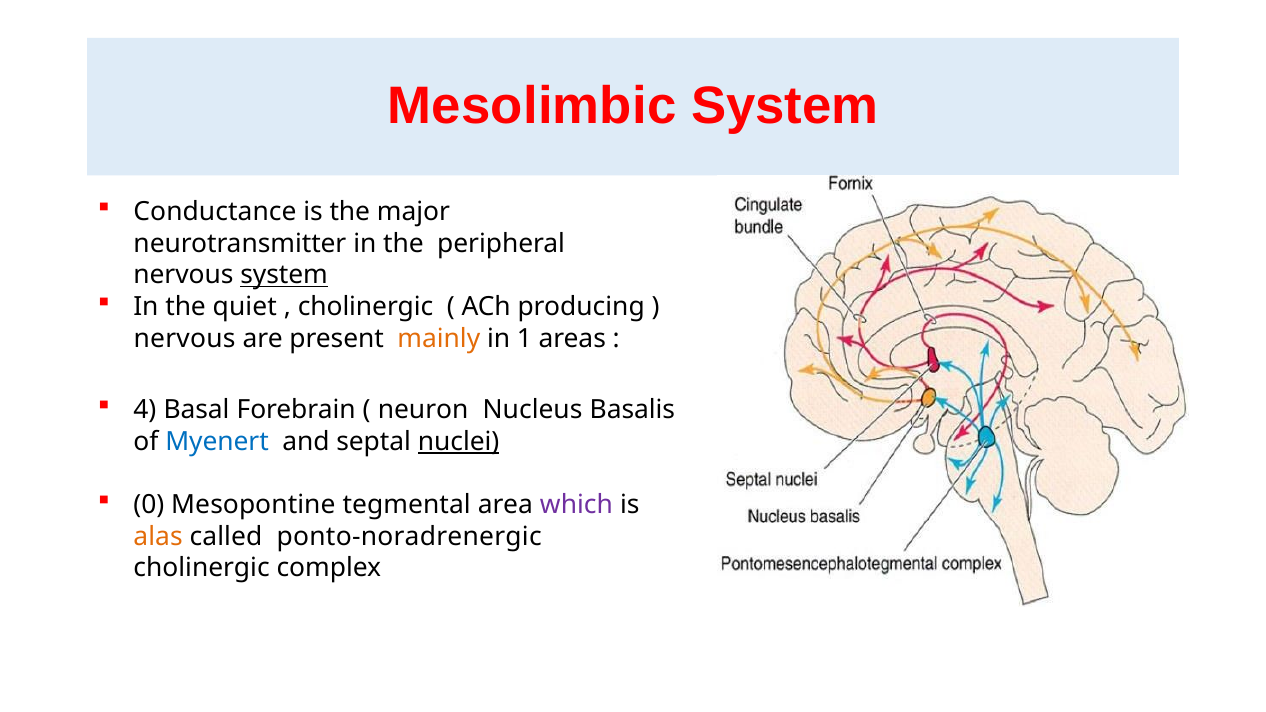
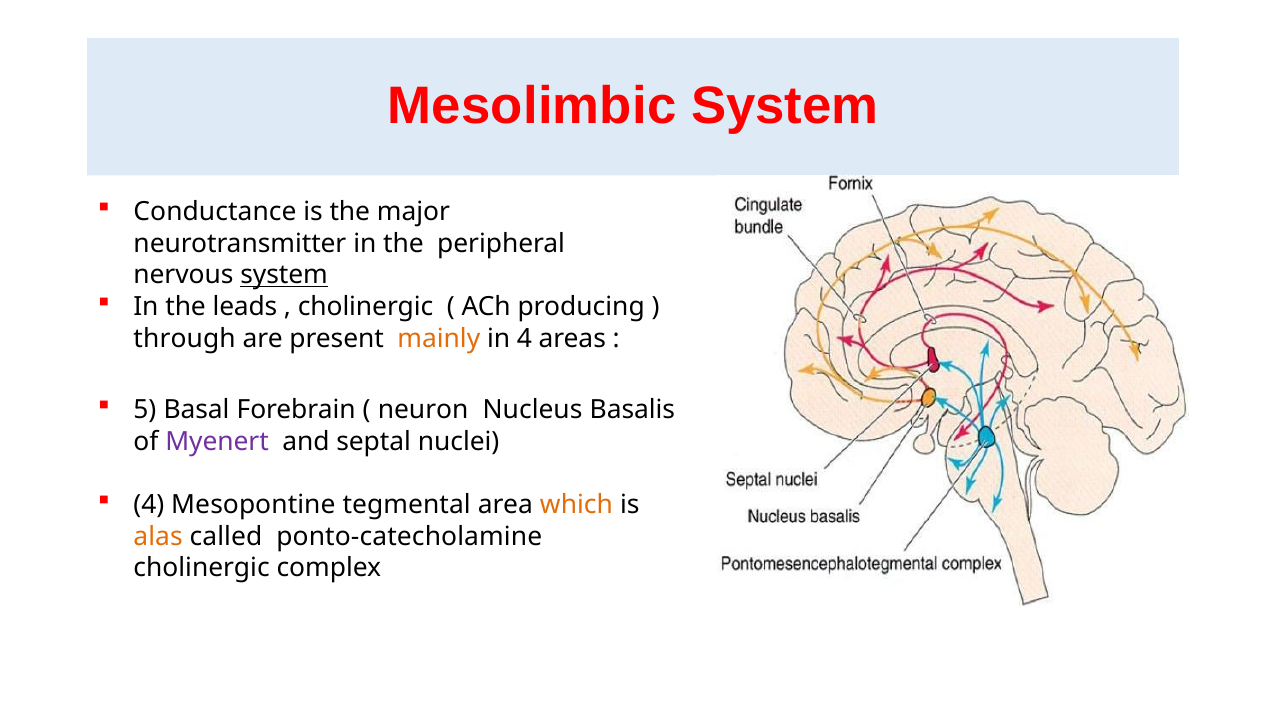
quiet: quiet -> leads
nervous at (185, 339): nervous -> through
in 1: 1 -> 4
4: 4 -> 5
Myenert colour: blue -> purple
nuclei underline: present -> none
0 at (149, 505): 0 -> 4
which colour: purple -> orange
ponto-noradrenergic: ponto-noradrenergic -> ponto-catecholamine
